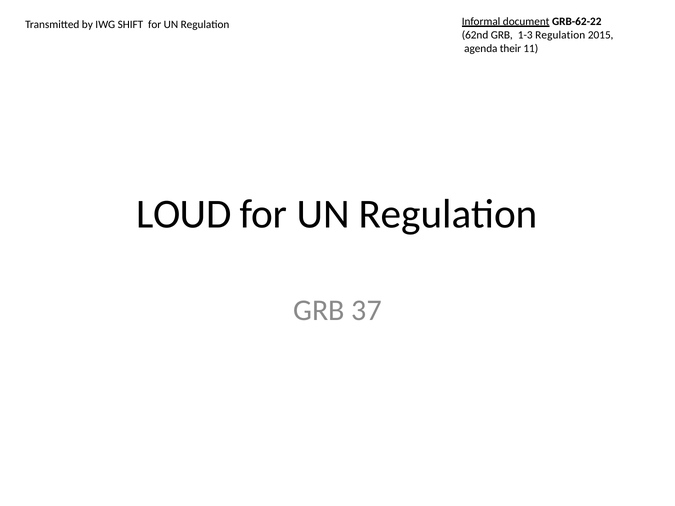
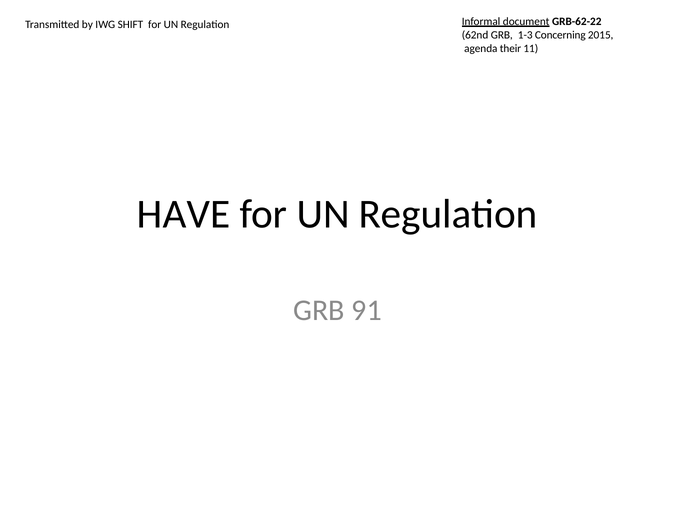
1-3 Regulation: Regulation -> Concerning
LOUD: LOUD -> HAVE
37: 37 -> 91
